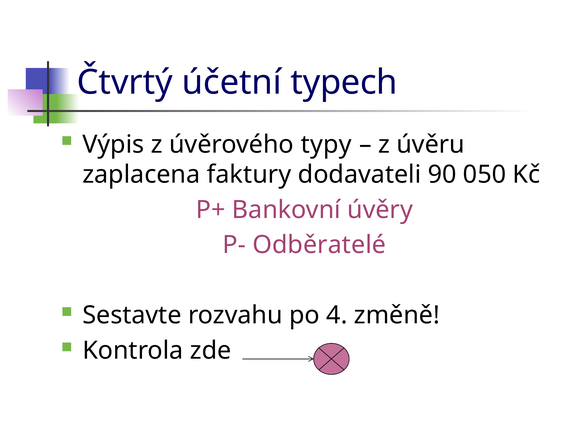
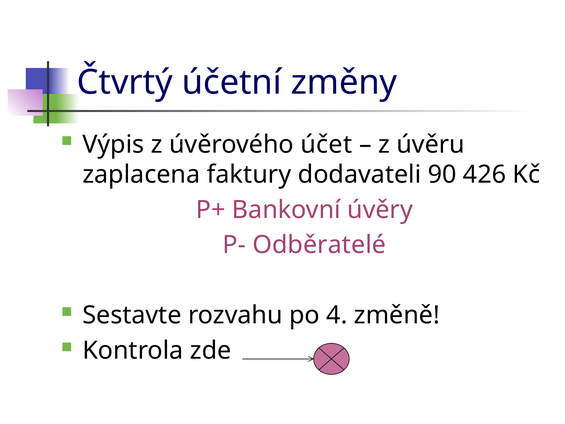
typech: typech -> změny
typy: typy -> účet
050: 050 -> 426
